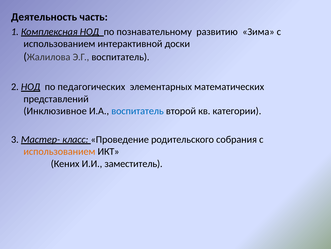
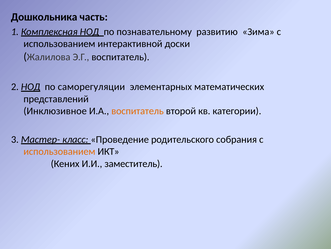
Деятельность: Деятельность -> Дошкольника
педагогических: педагогических -> саморегуляции
воспитатель at (138, 111) colour: blue -> orange
